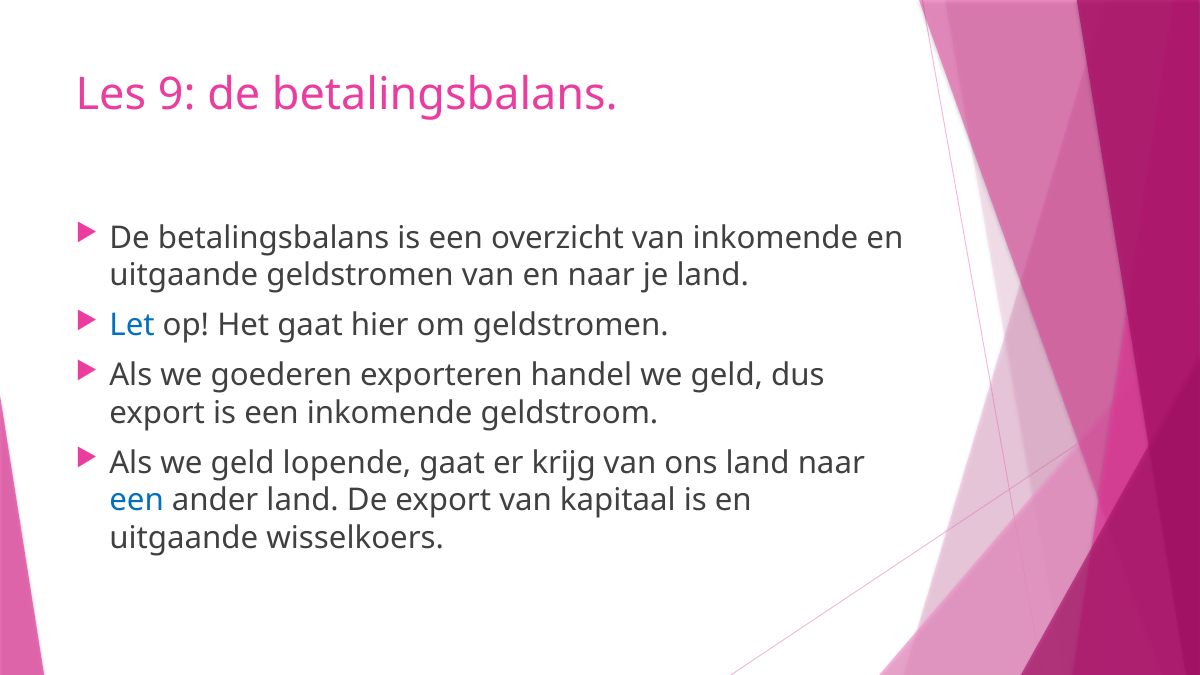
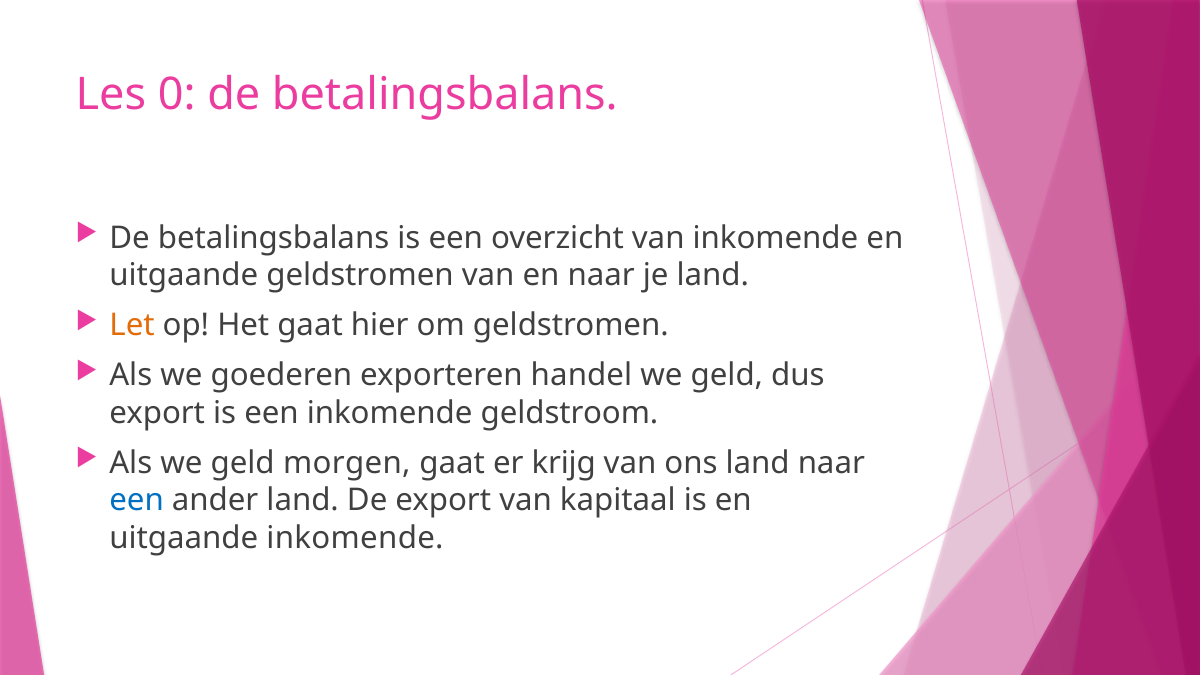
9: 9 -> 0
Let colour: blue -> orange
lopende: lopende -> morgen
uitgaande wisselkoers: wisselkoers -> inkomende
